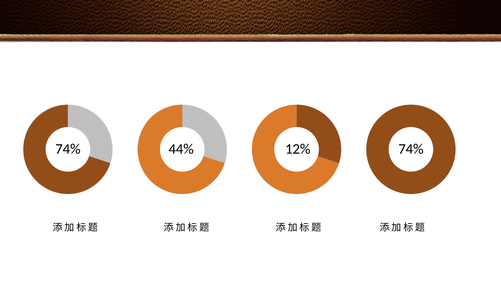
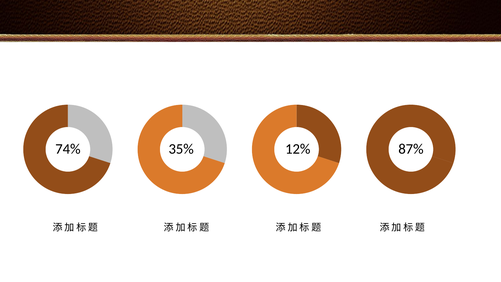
44%: 44% -> 35%
12% 74%: 74% -> 87%
